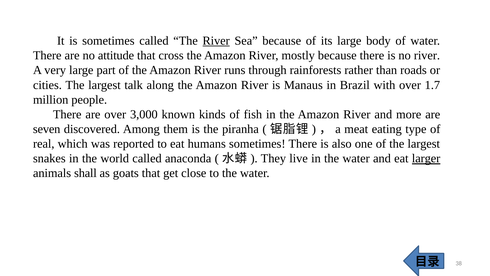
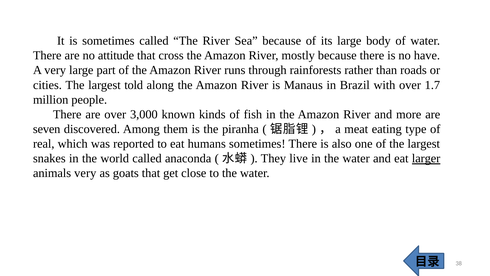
River at (216, 41) underline: present -> none
no river: river -> have
talk: talk -> told
animals shall: shall -> very
